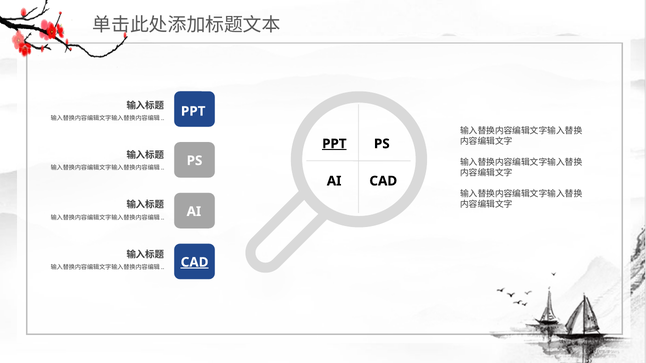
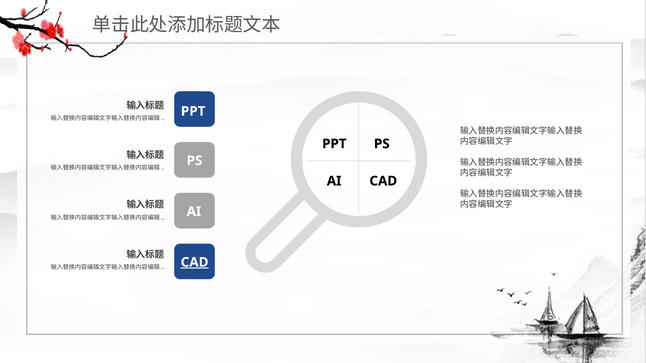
PPT at (334, 144) underline: present -> none
